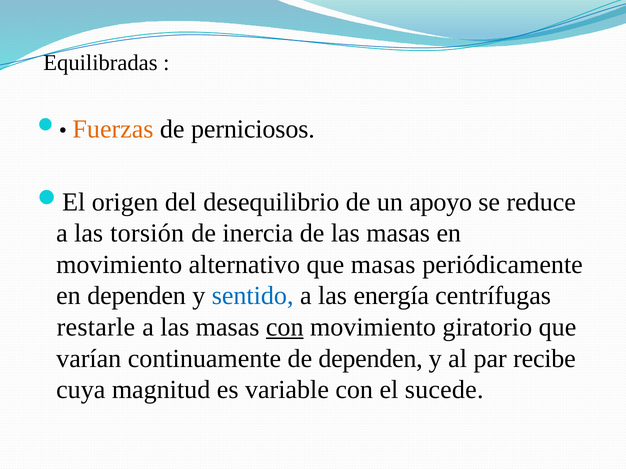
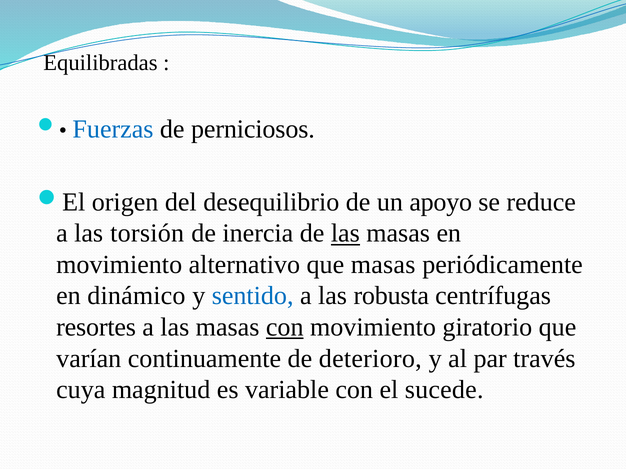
Fuerzas colour: orange -> blue
las at (345, 234) underline: none -> present
en dependen: dependen -> dinámico
energía: energía -> robusta
restarle: restarle -> resortes
de dependen: dependen -> deterioro
recibe: recibe -> través
